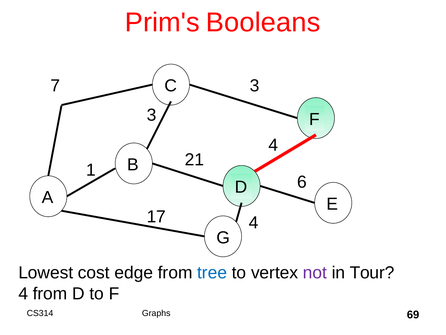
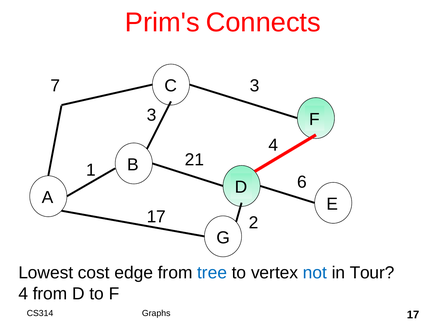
Booleans: Booleans -> Connects
17 4: 4 -> 2
not colour: purple -> blue
Graphs 69: 69 -> 17
